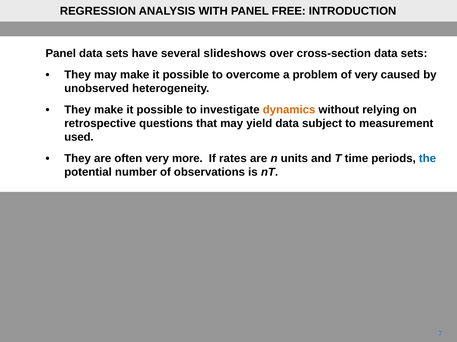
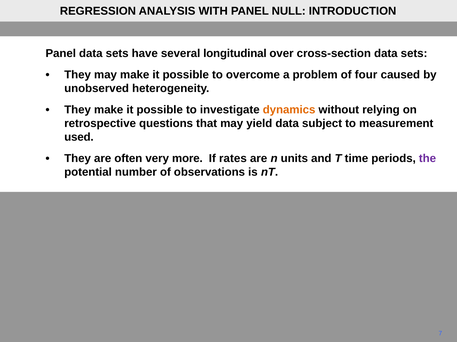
FREE: FREE -> NULL
slideshows: slideshows -> longitudinal
of very: very -> four
the colour: blue -> purple
